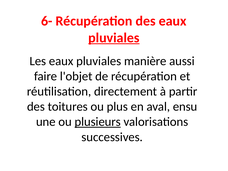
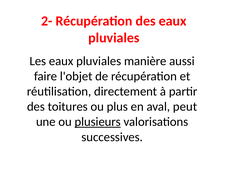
6-: 6- -> 2-
pluviales at (114, 38) underline: present -> none
ensu: ensu -> peut
